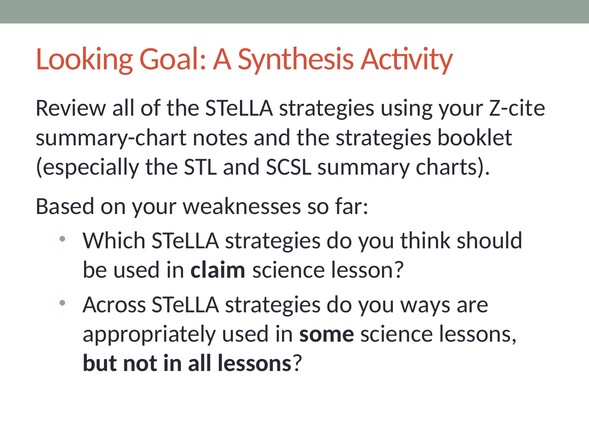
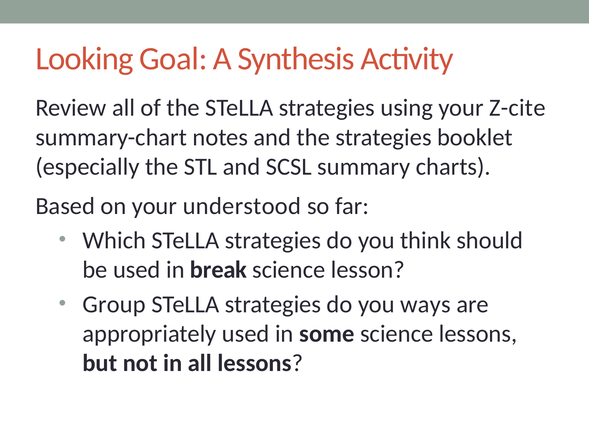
weaknesses: weaknesses -> understood
claim: claim -> break
Across: Across -> Group
